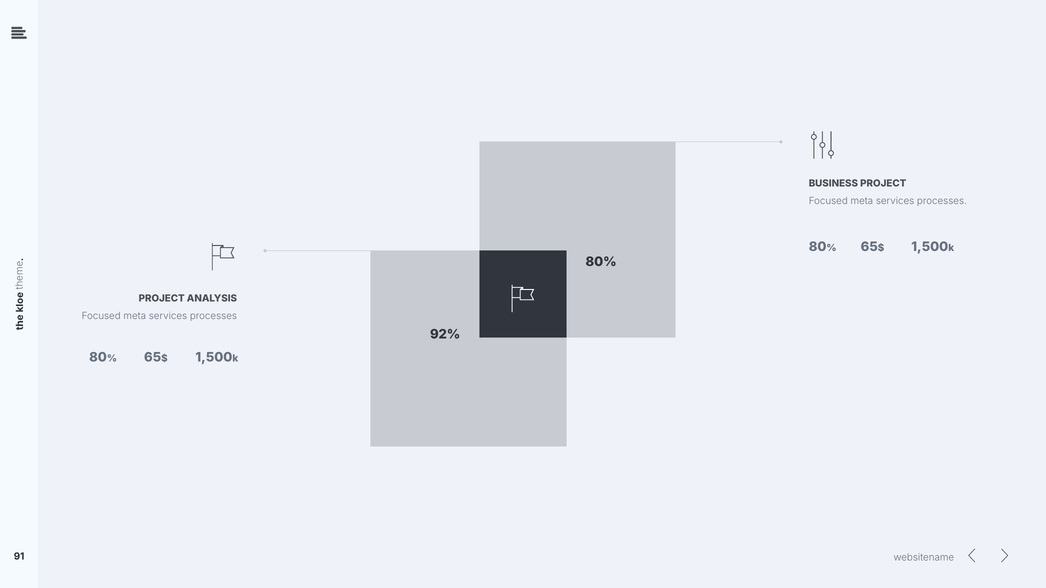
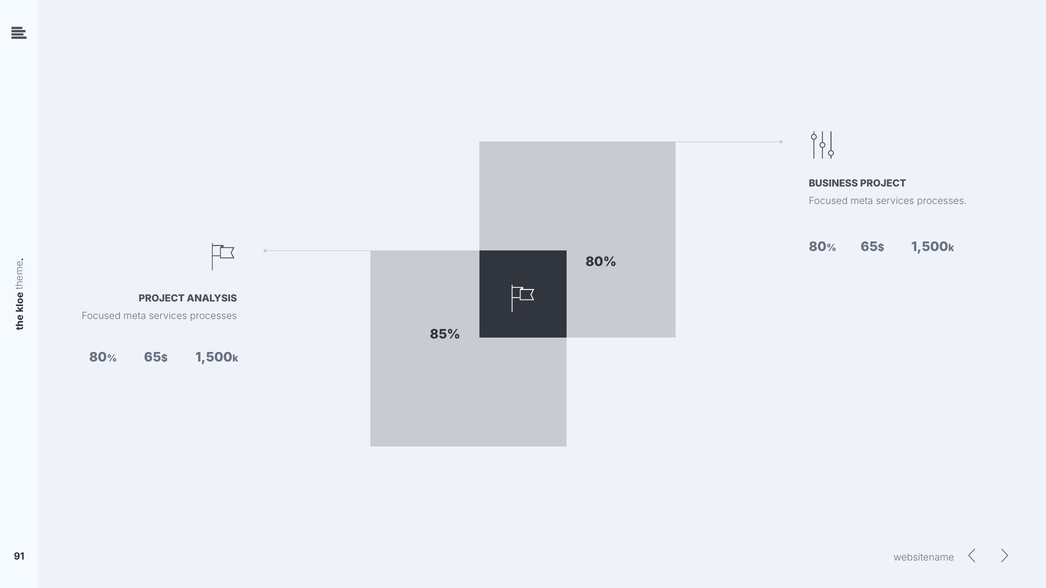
92%: 92% -> 85%
